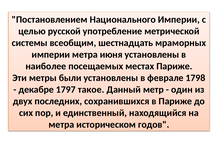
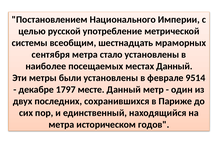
империи at (51, 54): империи -> сентября
июня: июня -> стало
местах Париже: Париже -> Данный
1798: 1798 -> 9514
такое: такое -> месте
